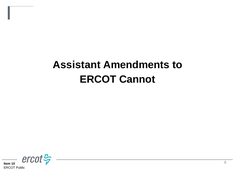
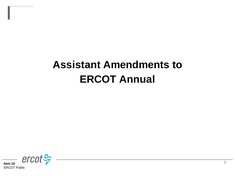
Cannot: Cannot -> Annual
